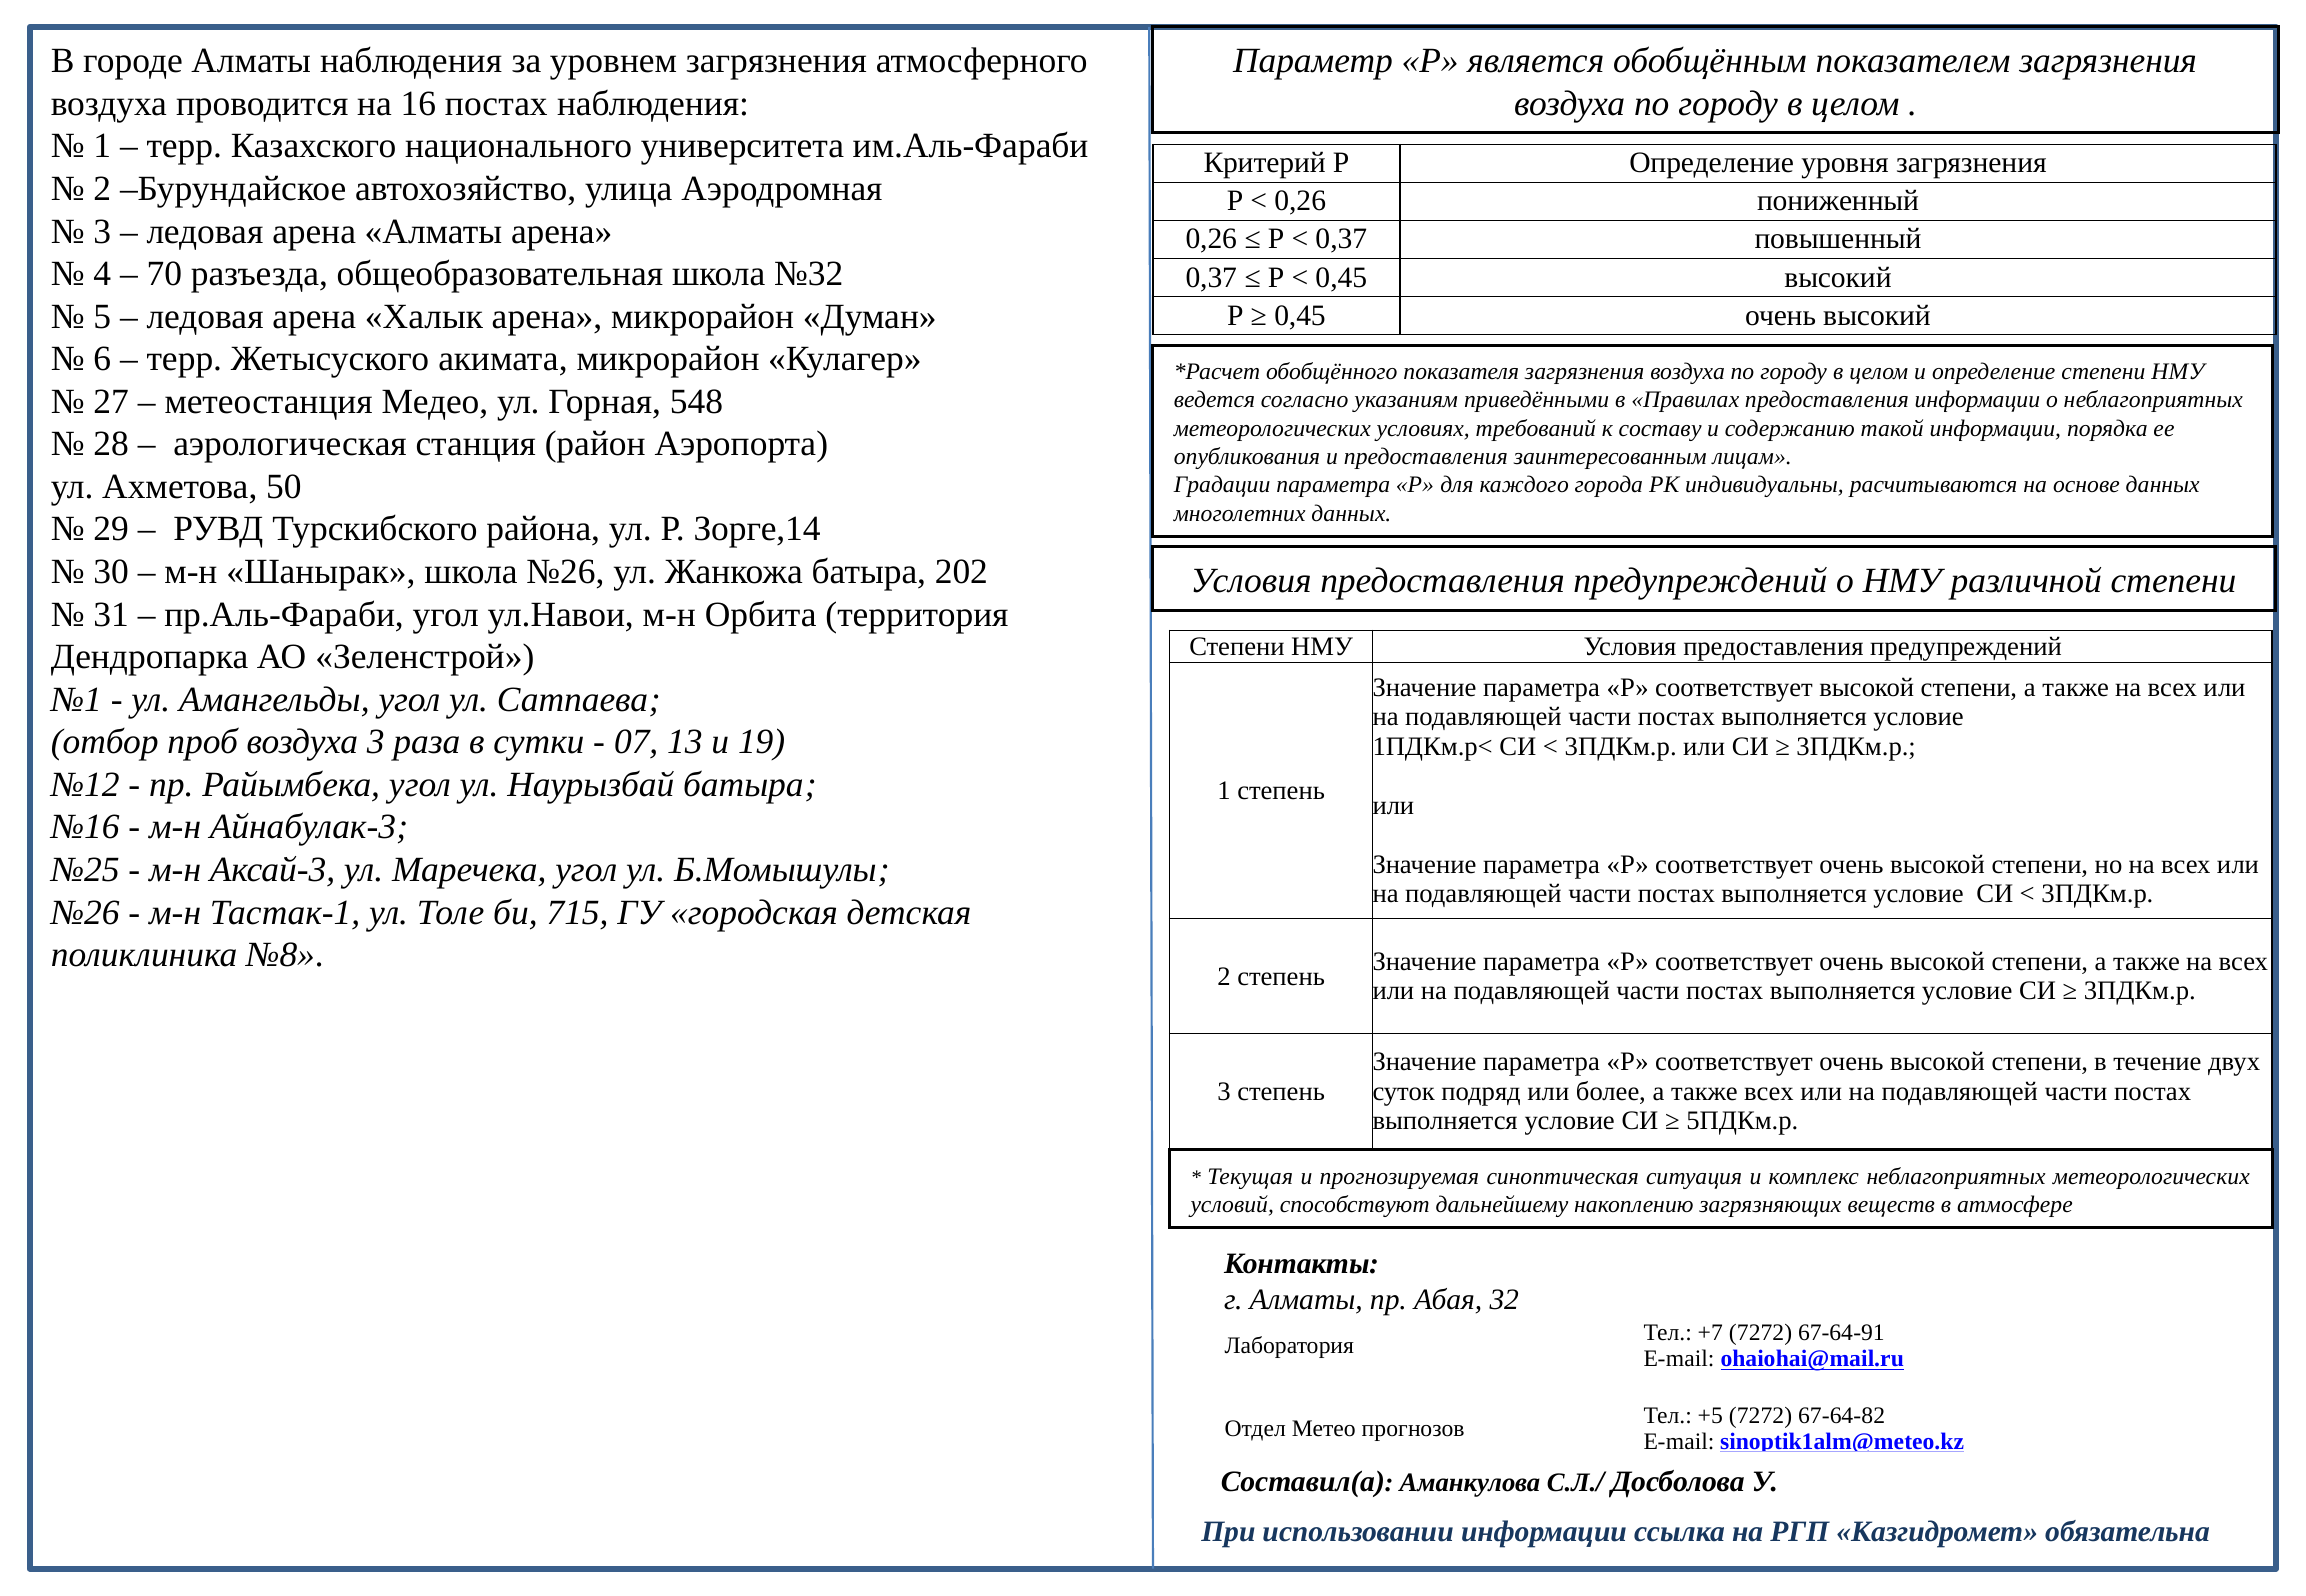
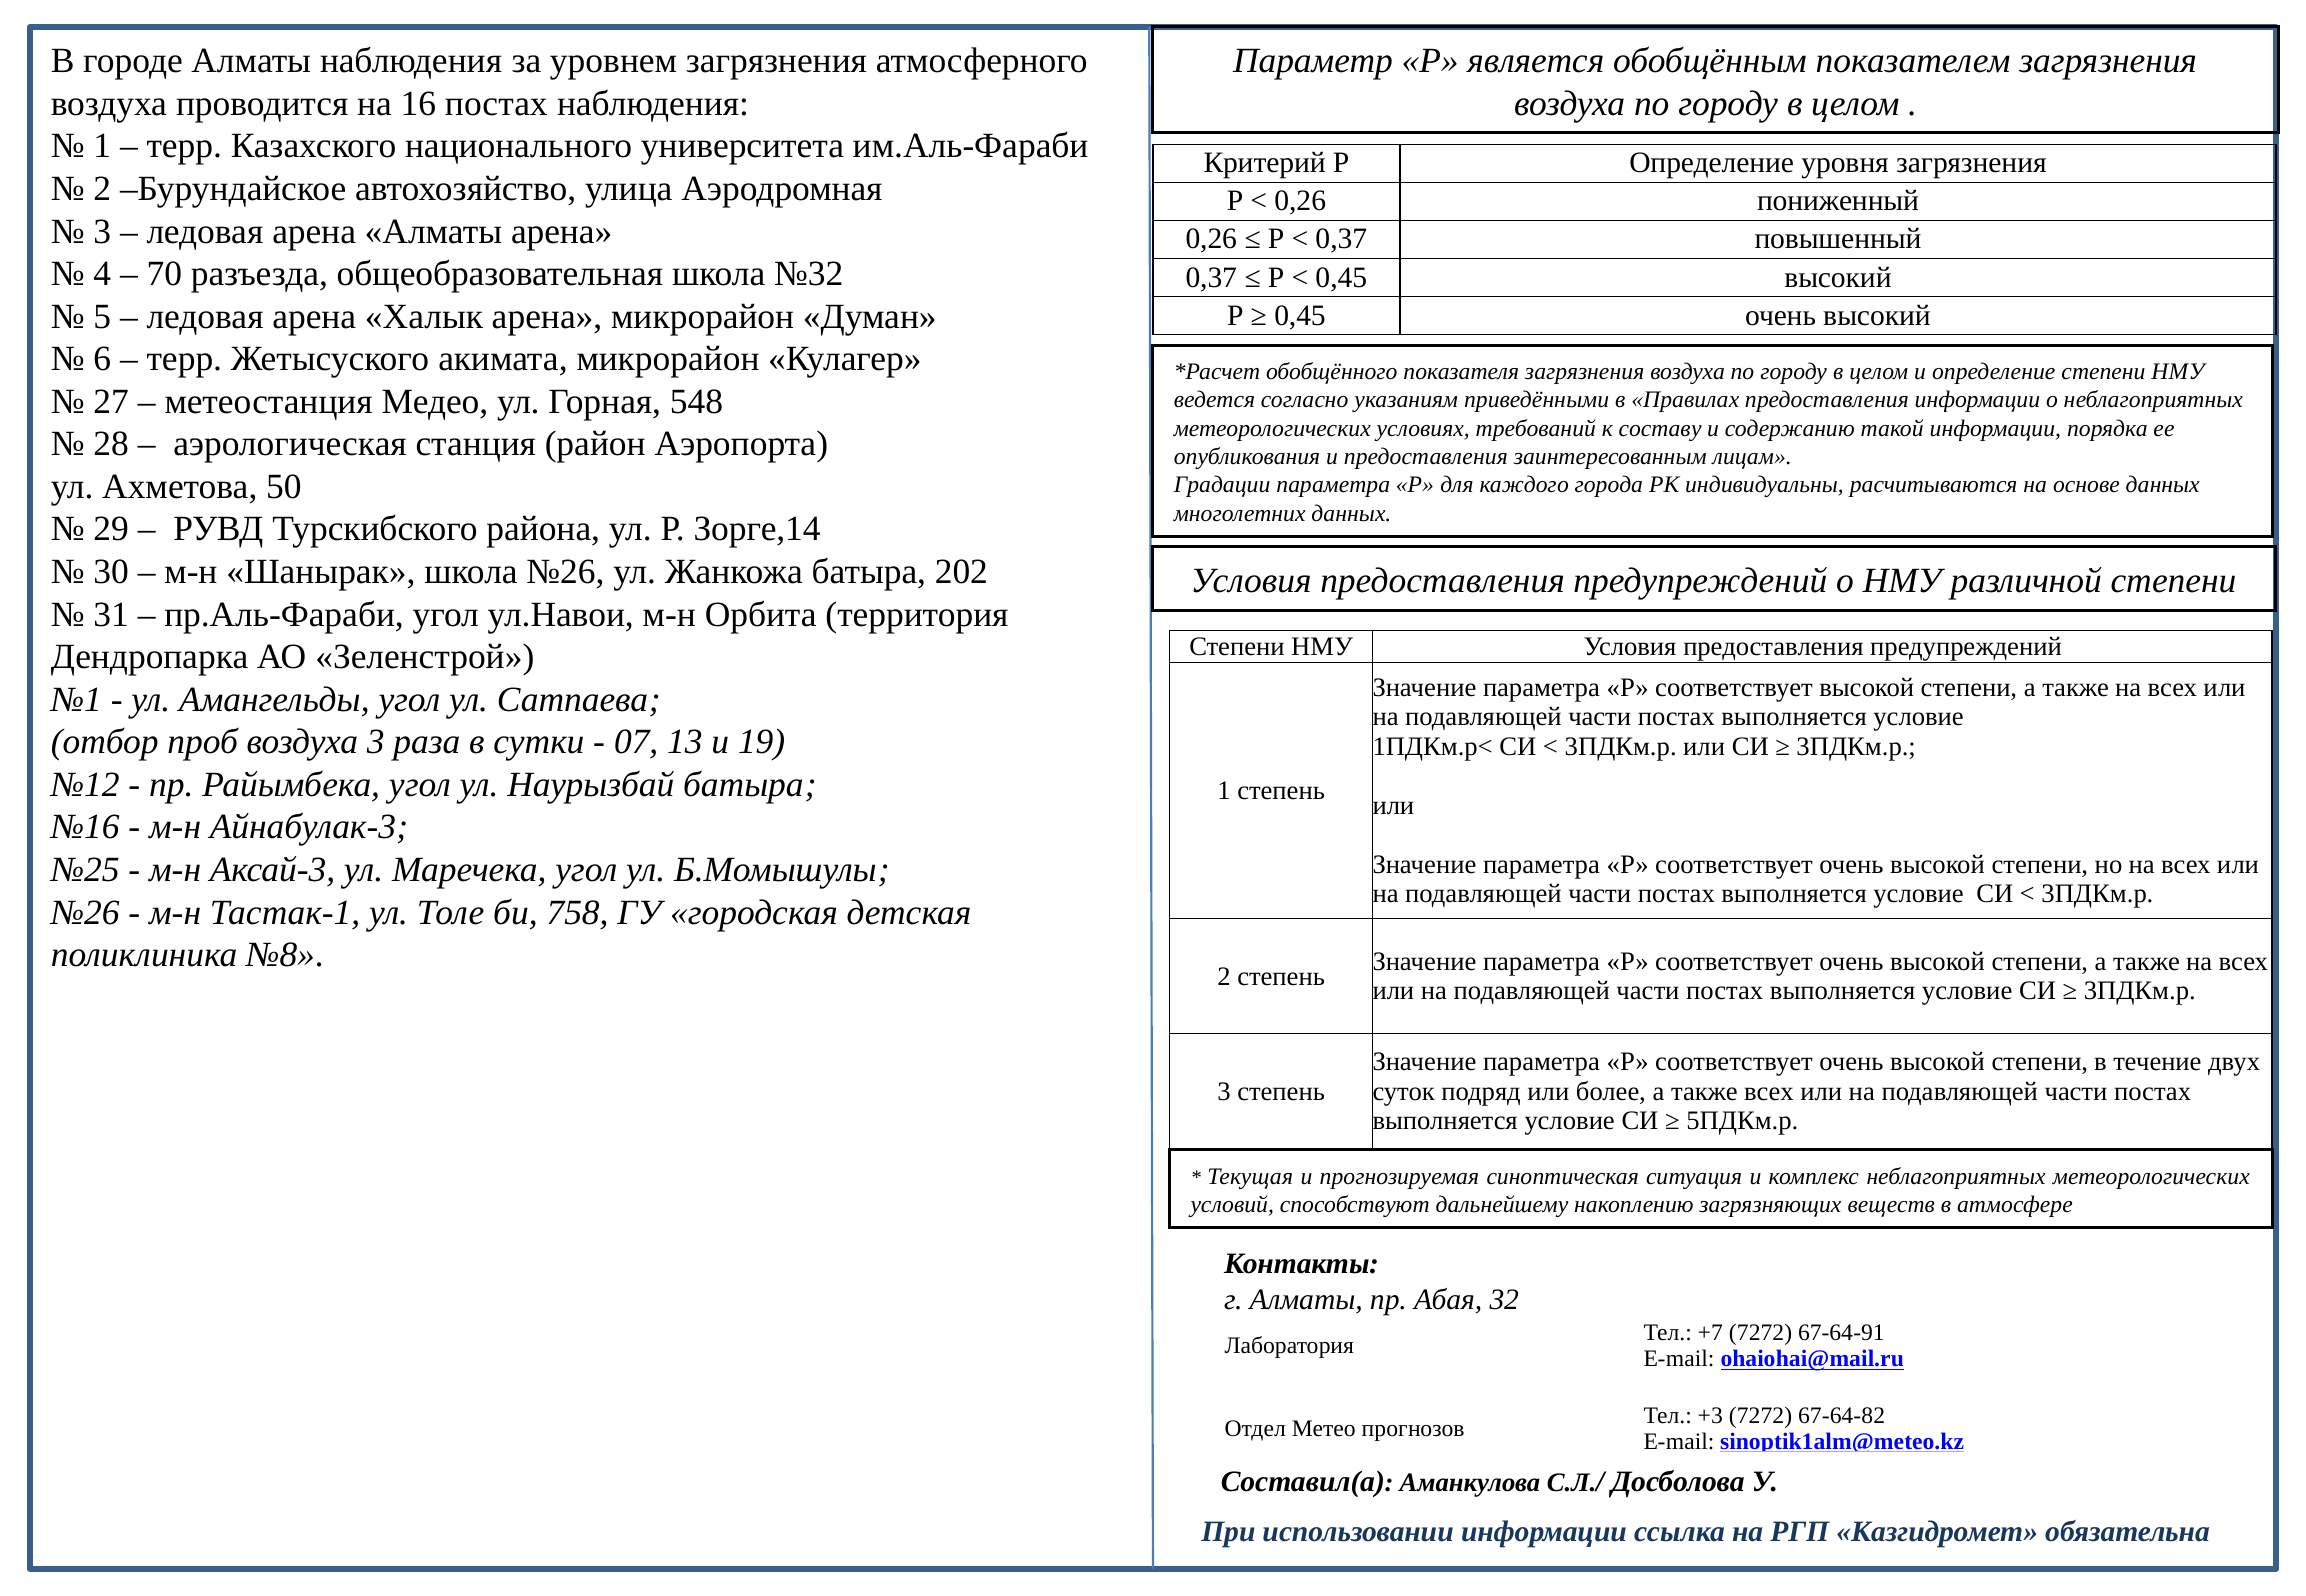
715: 715 -> 758
+5: +5 -> +3
